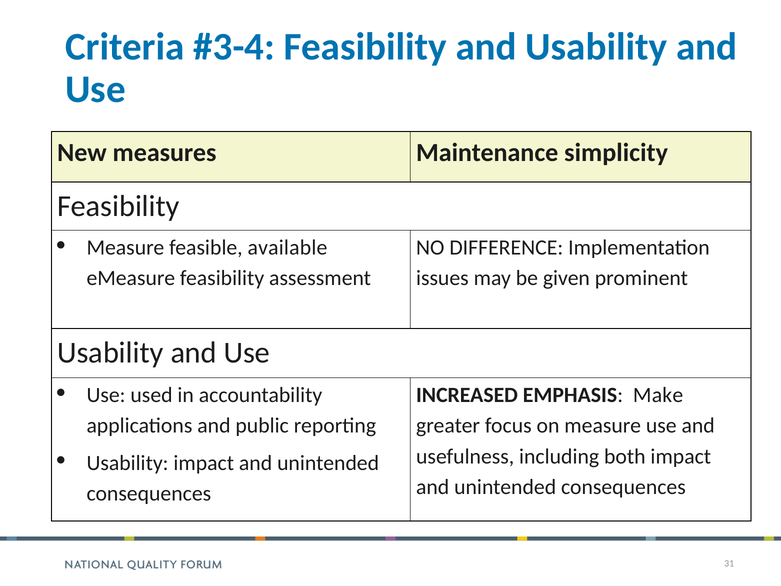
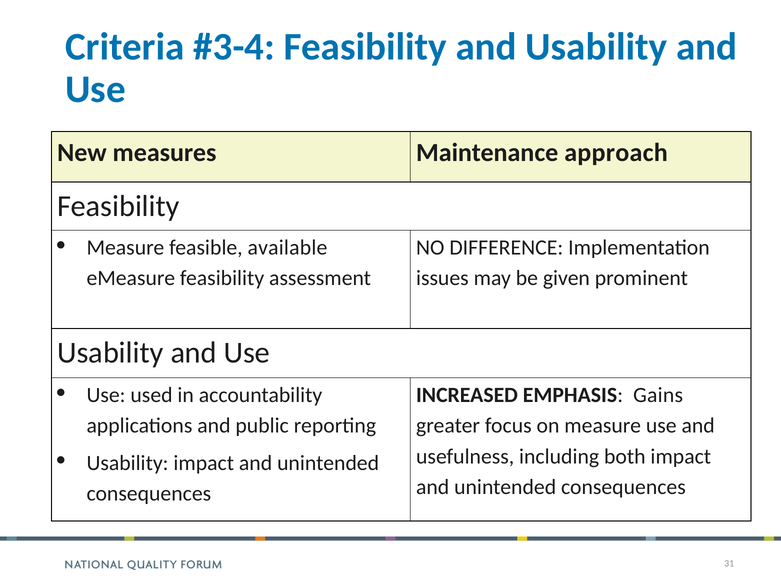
simplicity: simplicity -> approach
Make: Make -> Gains
